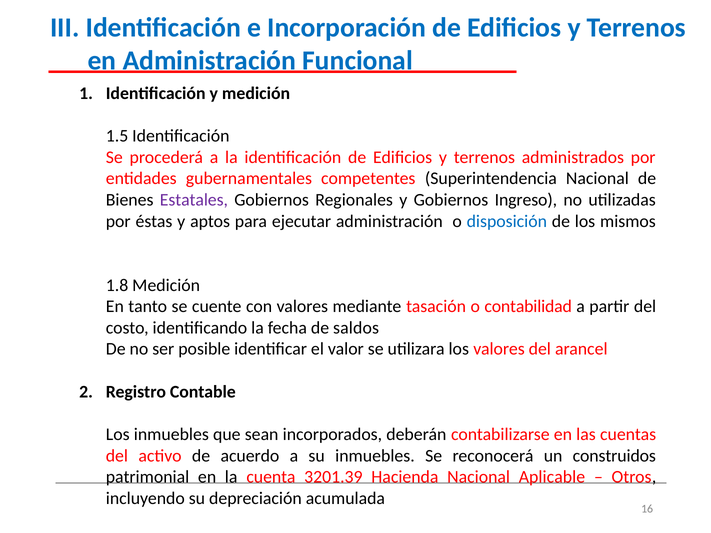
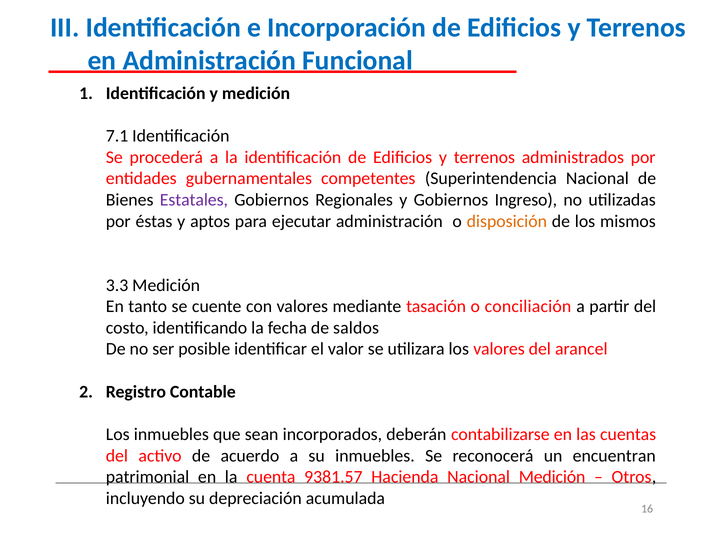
1.5: 1.5 -> 7.1
disposición colour: blue -> orange
1.8: 1.8 -> 3.3
contabilidad: contabilidad -> conciliación
construidos: construidos -> encuentran
3201.39: 3201.39 -> 9381.57
Nacional Aplicable: Aplicable -> Medición
